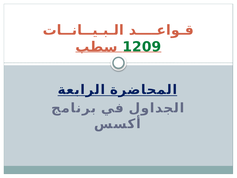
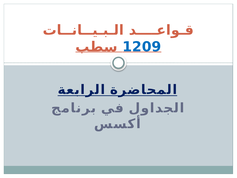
1209 colour: green -> blue
